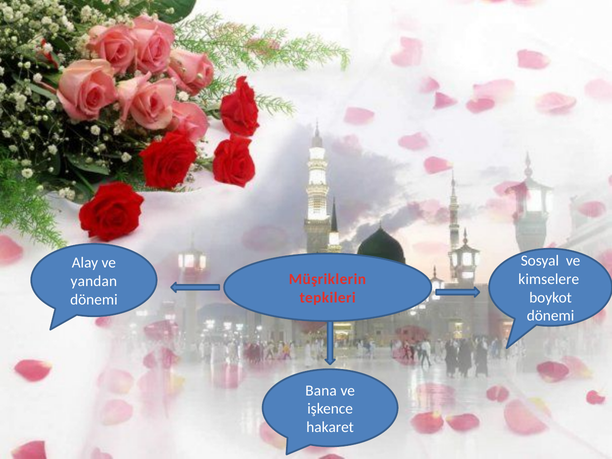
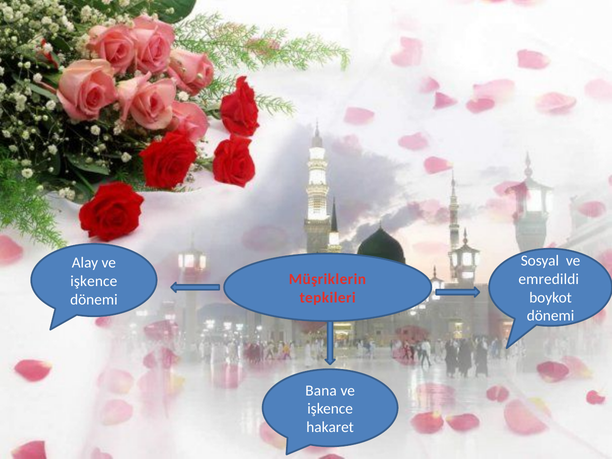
kimselere: kimselere -> emredildi
yandan at (94, 281): yandan -> işkence
